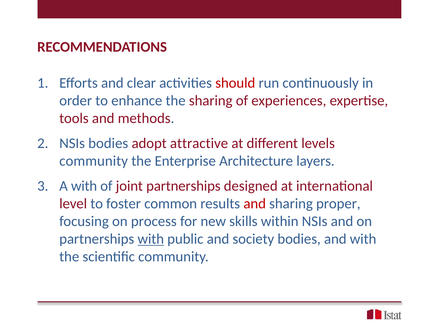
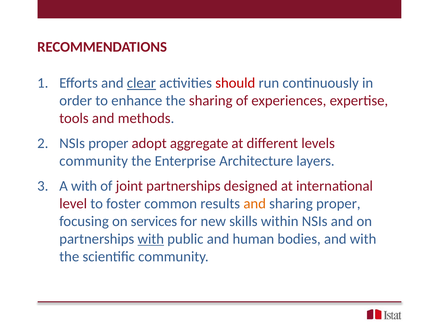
clear underline: none -> present
NSIs bodies: bodies -> proper
attractive: attractive -> aggregate
and at (255, 204) colour: red -> orange
process: process -> services
society: society -> human
